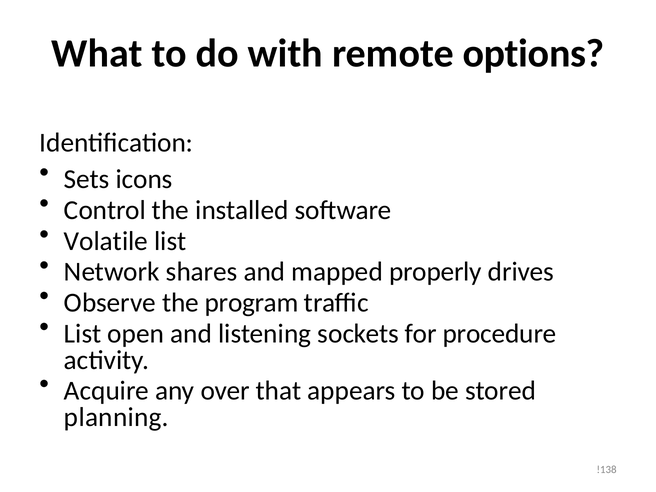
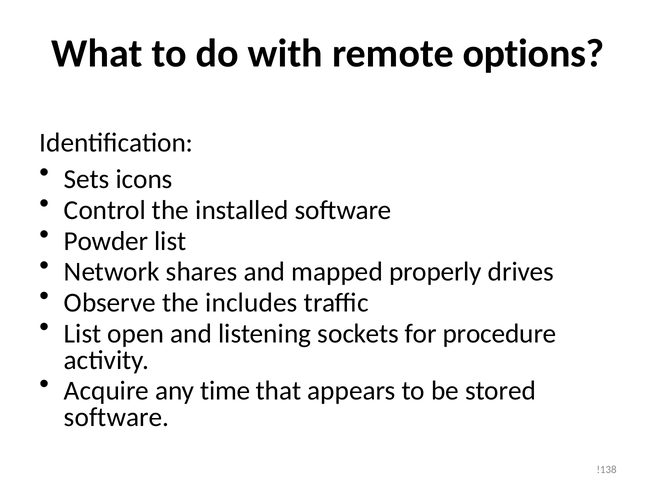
Volatile: Volatile -> Powder
program: program -> includes
over: over -> time
planning at (116, 417): planning -> software
